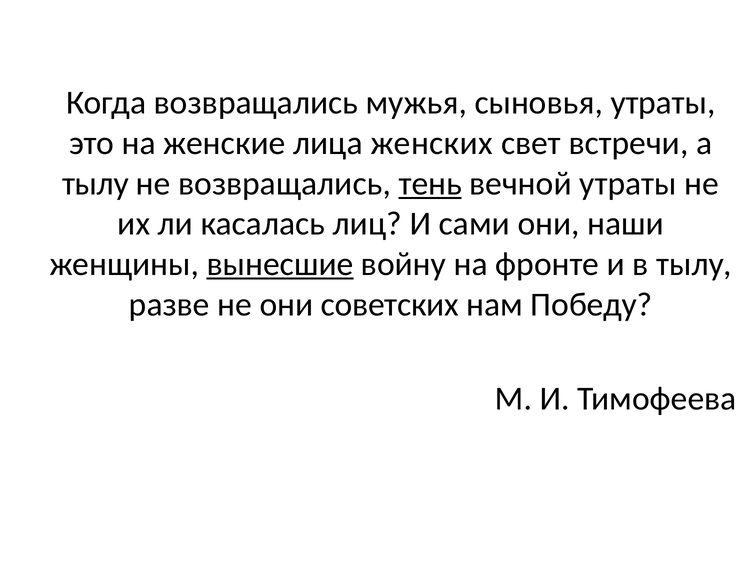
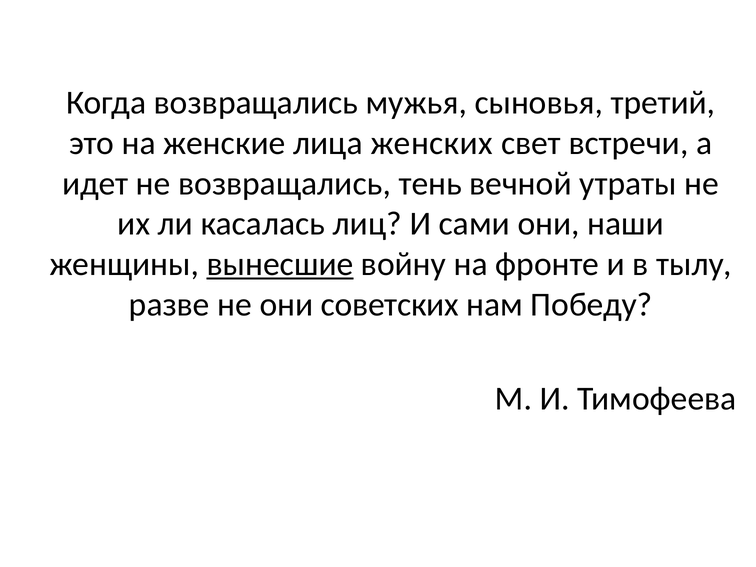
сыновья утраты: утраты -> третий
тылу at (95, 184): тылу -> идет
тень underline: present -> none
